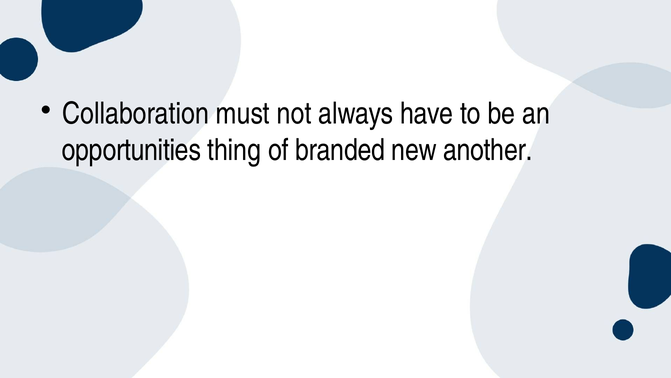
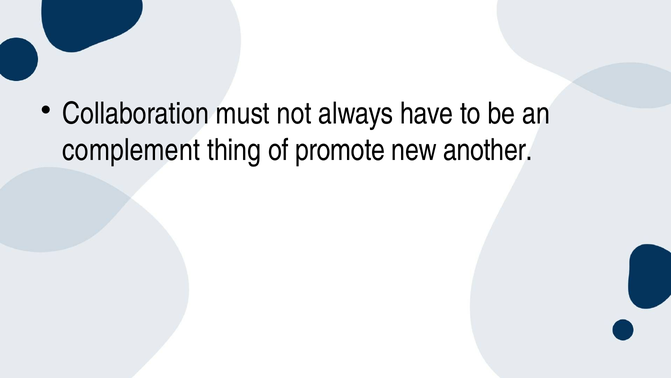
opportunities: opportunities -> complement
branded: branded -> promote
